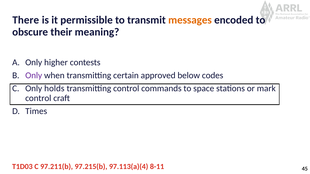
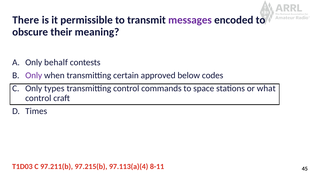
messages colour: orange -> purple
higher: higher -> behalf
holds: holds -> types
mark: mark -> what
